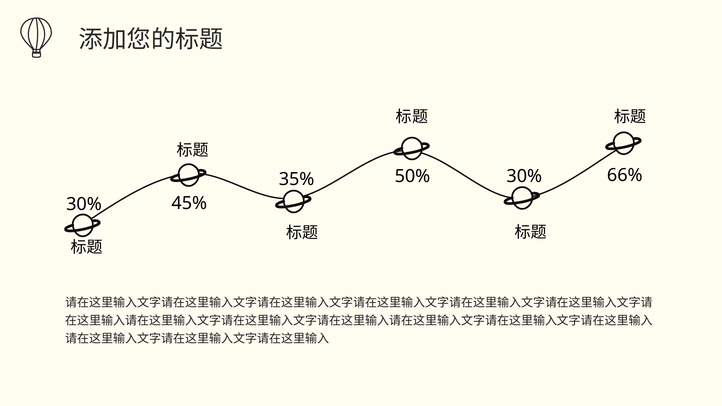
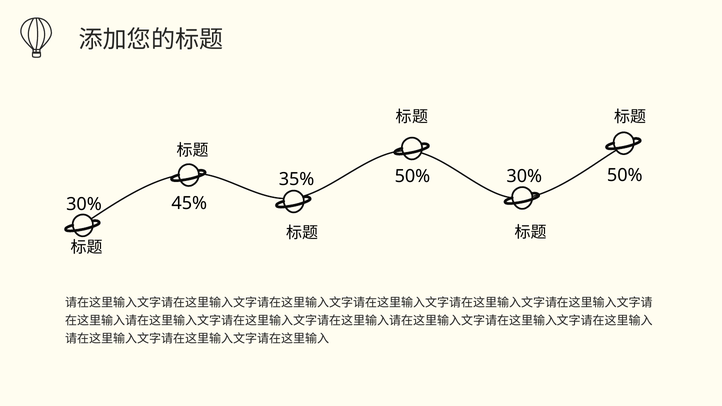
66% at (625, 175): 66% -> 50%
